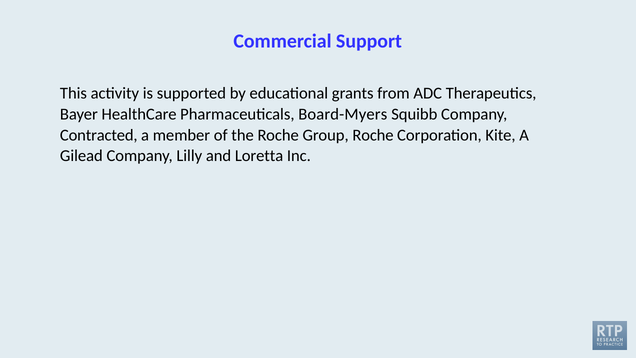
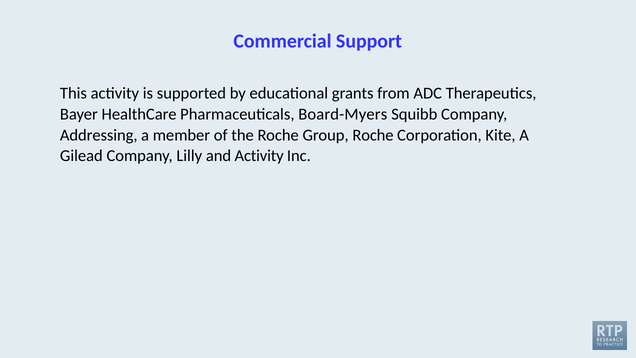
Contracted: Contracted -> Addressing
and Loretta: Loretta -> Activity
